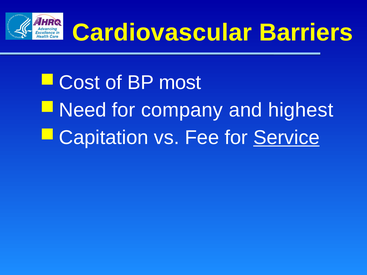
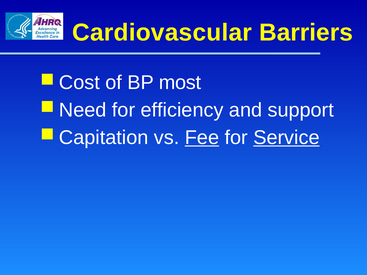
company: company -> efficiency
highest: highest -> support
Fee underline: none -> present
